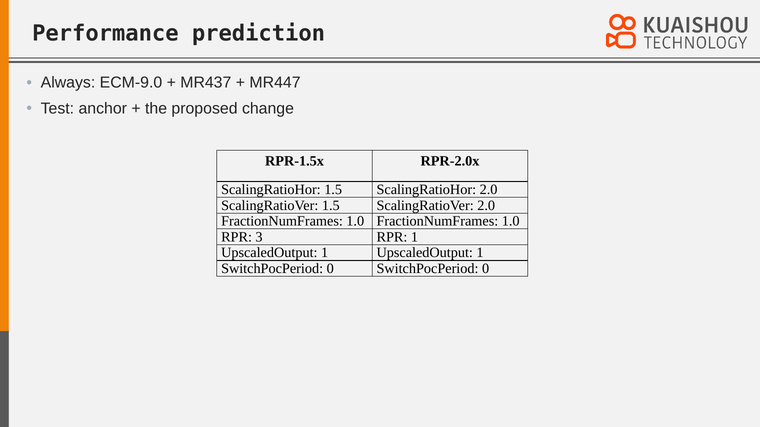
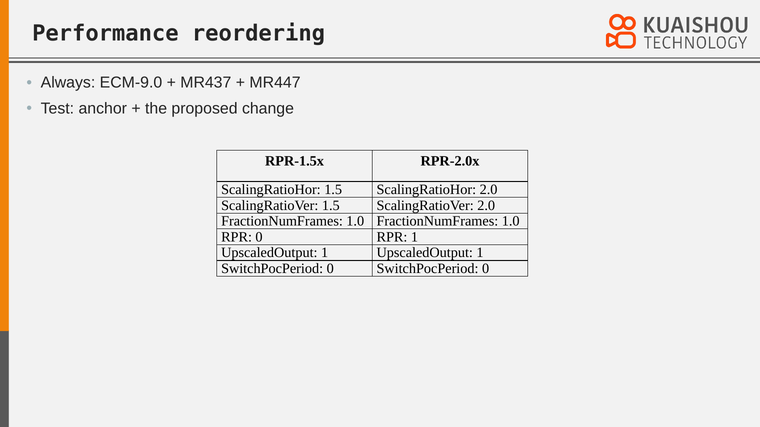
prediction: prediction -> reordering
RPR 3: 3 -> 0
